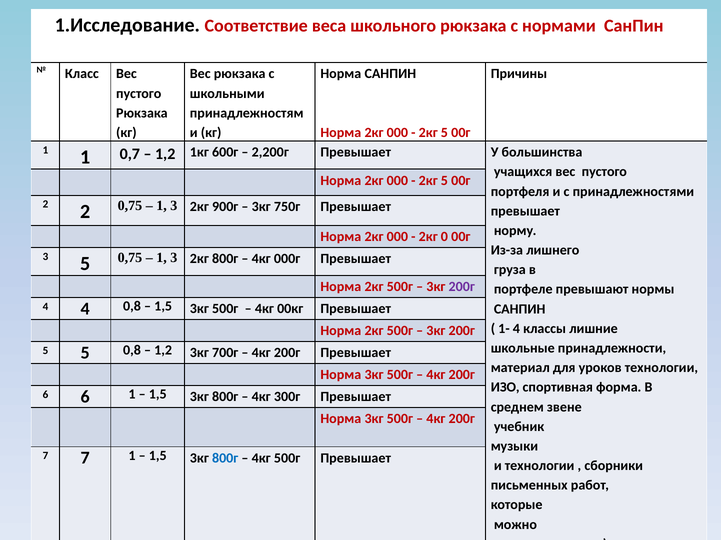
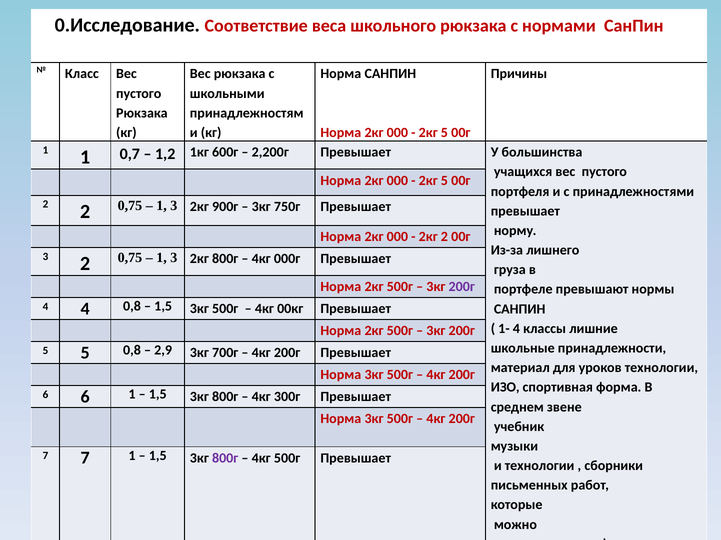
1.Исследование: 1.Исследование -> 0.Исследование
2кг 0: 0 -> 2
3 5: 5 -> 2
1,2 at (163, 351): 1,2 -> 2,9
800г at (225, 459) colour: blue -> purple
